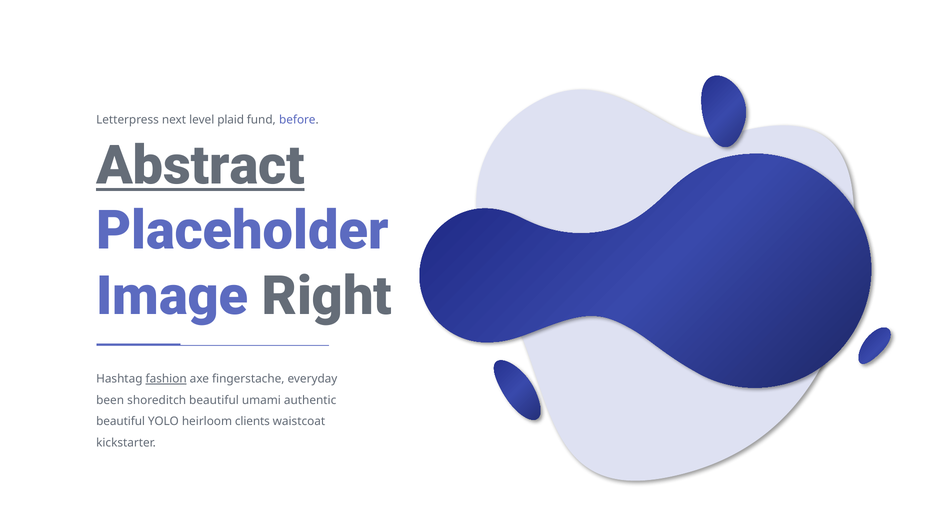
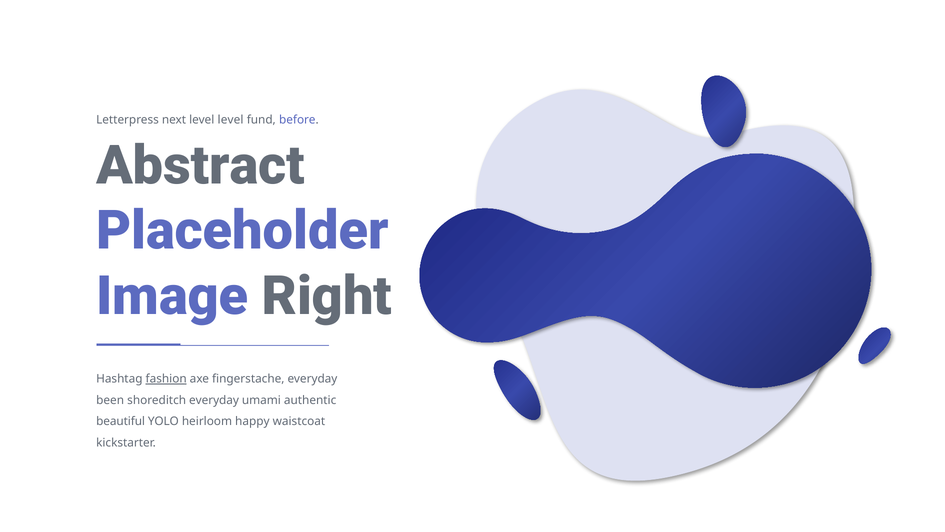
level plaid: plaid -> level
Abstract underline: present -> none
shoreditch beautiful: beautiful -> everyday
clients: clients -> happy
